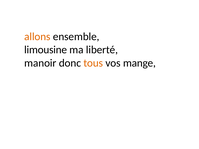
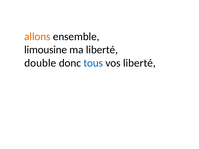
manoir: manoir -> double
tous colour: orange -> blue
vos mange: mange -> liberté
